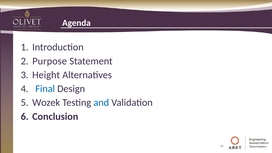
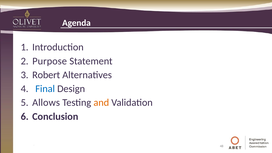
Height: Height -> Robert
Wozek: Wozek -> Allows
and colour: blue -> orange
